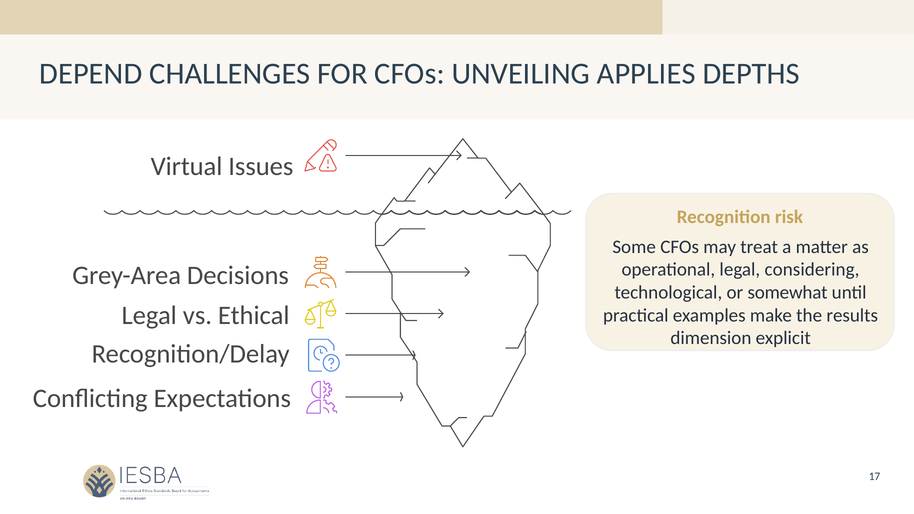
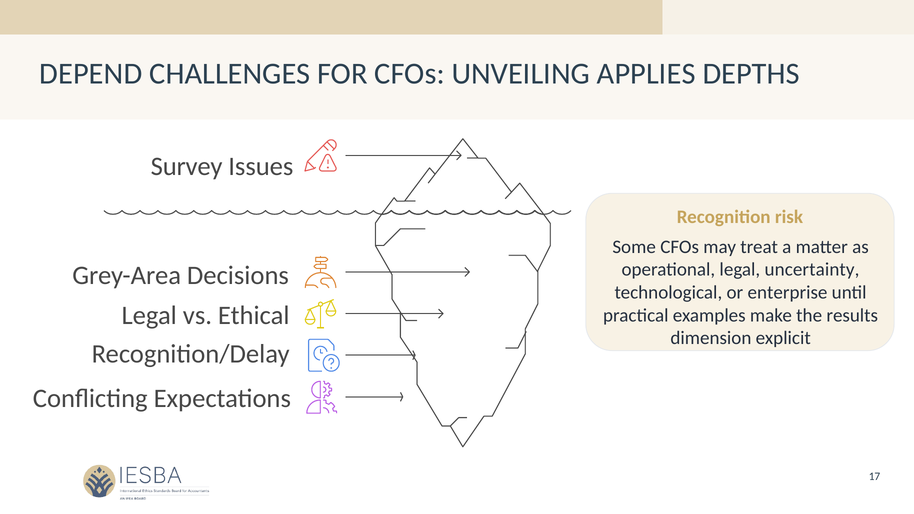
Virtual: Virtual -> Survey
considering: considering -> uncertainty
somewhat: somewhat -> enterprise
